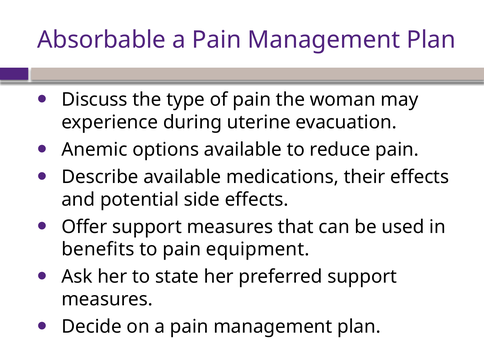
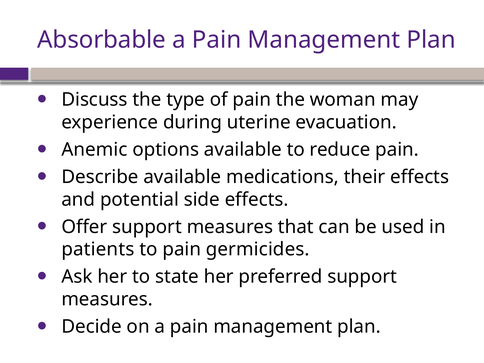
benefits: benefits -> patients
equipment: equipment -> germicides
